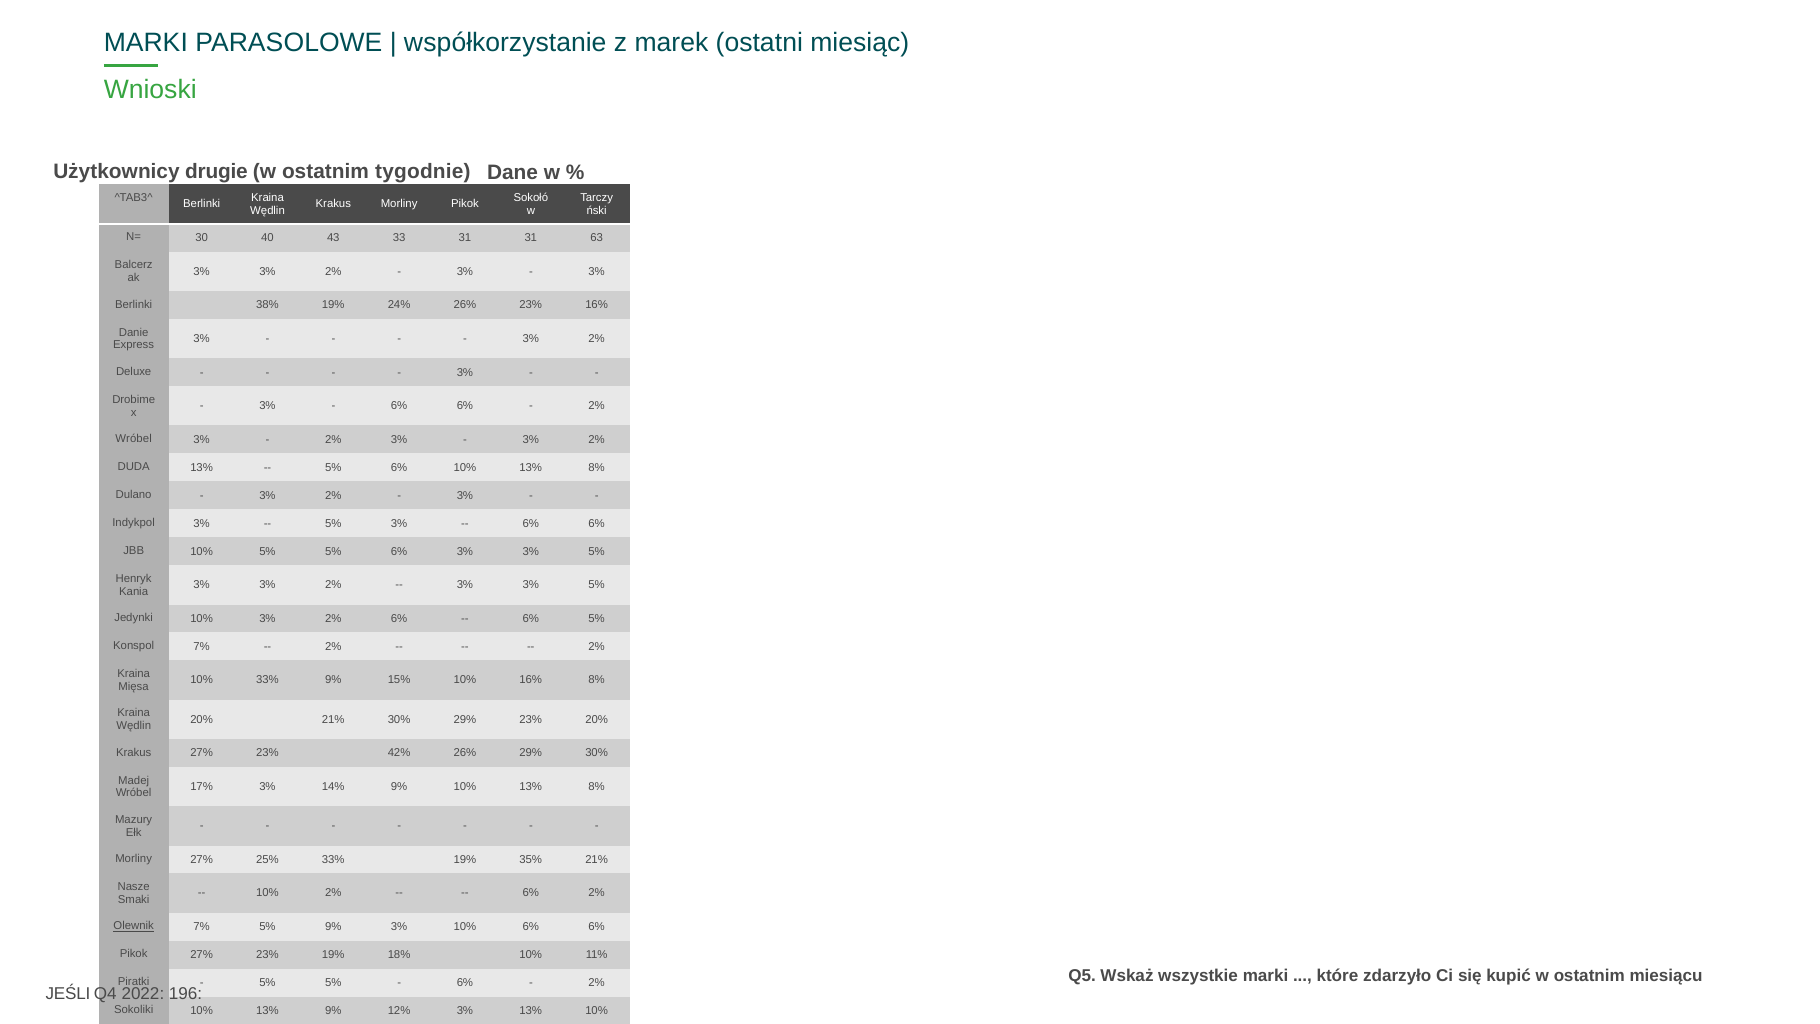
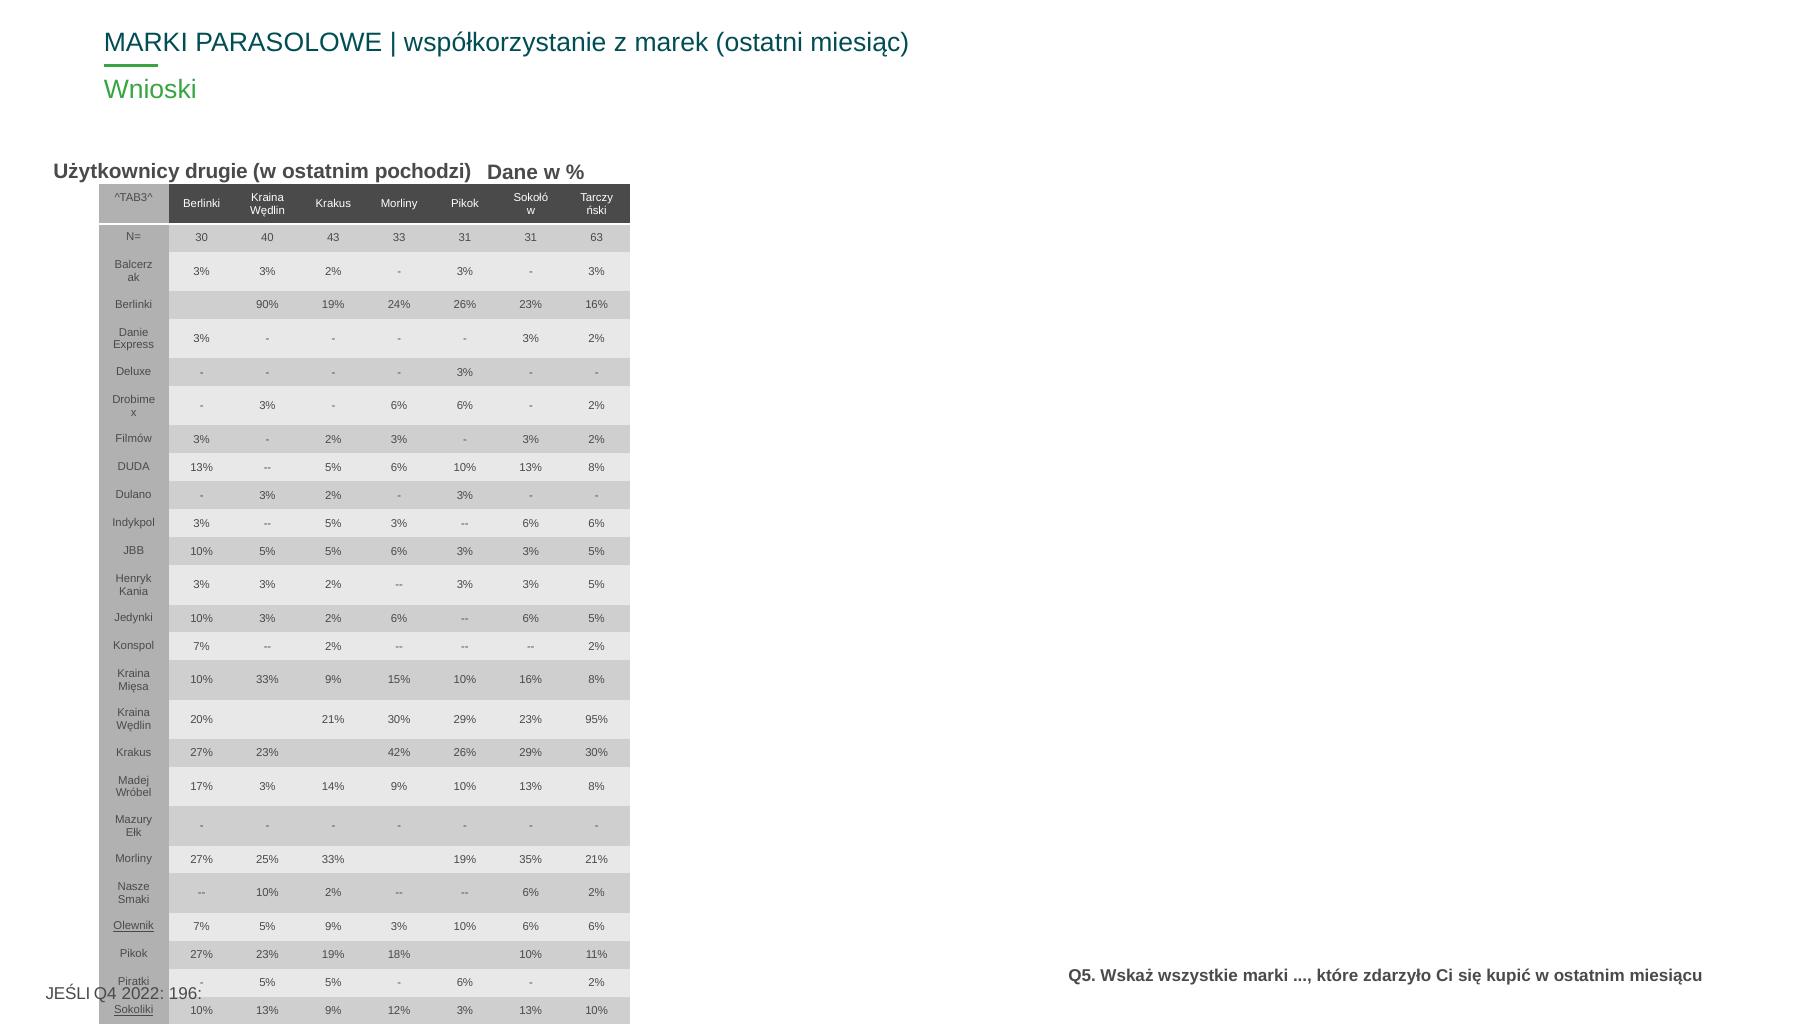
tygodnie: tygodnie -> pochodzi
Berlinki 38%: 38% -> 90%
Wróbel at (134, 439): Wróbel -> Filmów
23% 20%: 20% -> 95%
Sokoliki underline: none -> present
